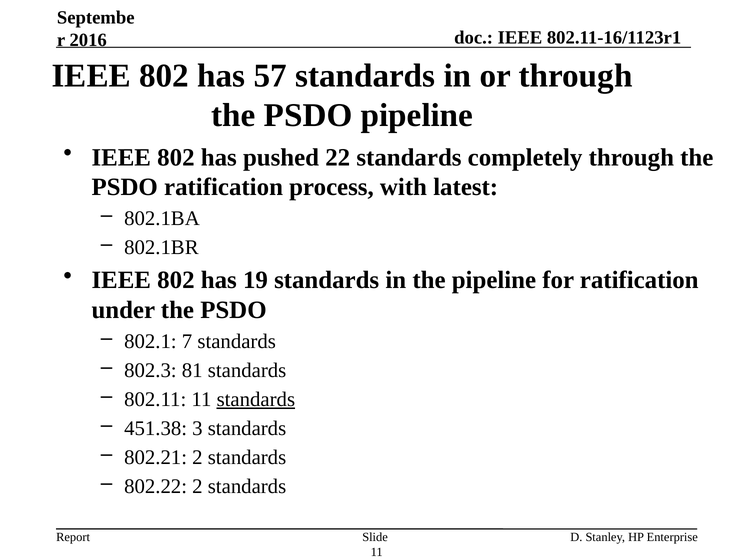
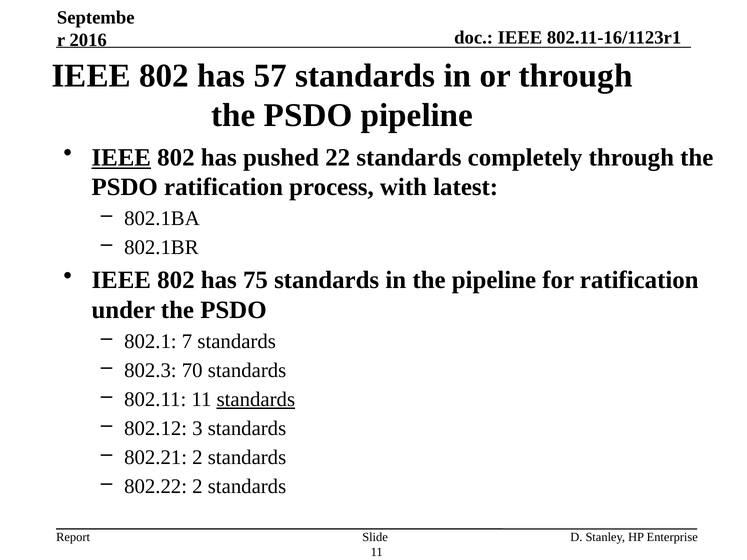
IEEE at (121, 157) underline: none -> present
19: 19 -> 75
81: 81 -> 70
451.38: 451.38 -> 802.12
